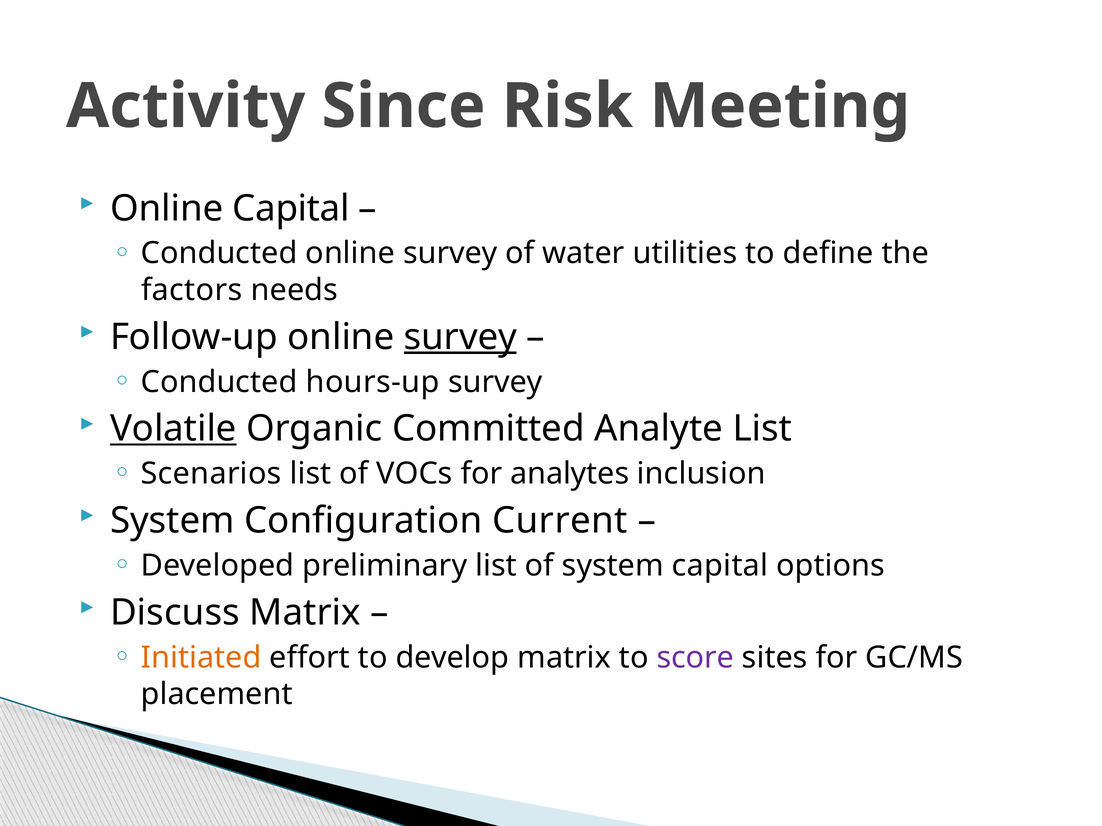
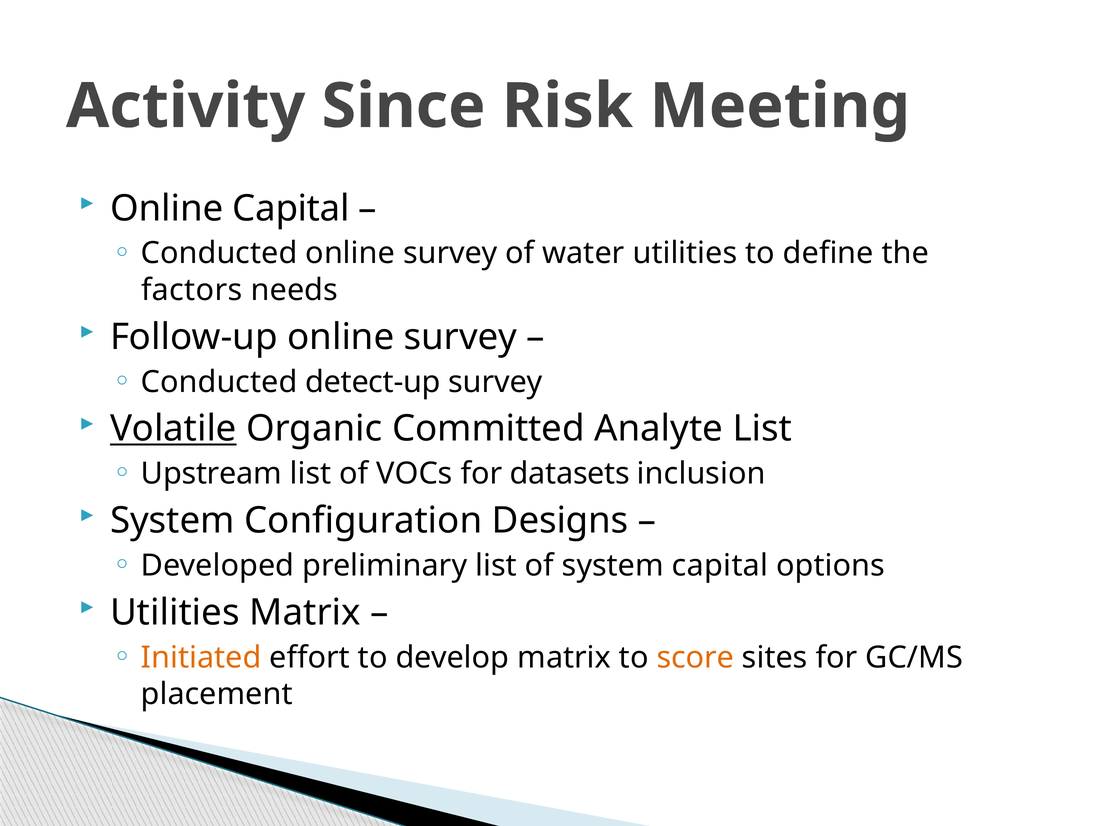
survey at (460, 337) underline: present -> none
hours-up: hours-up -> detect-up
Scenarios: Scenarios -> Upstream
analytes: analytes -> datasets
Current: Current -> Designs
Discuss at (175, 613): Discuss -> Utilities
score colour: purple -> orange
